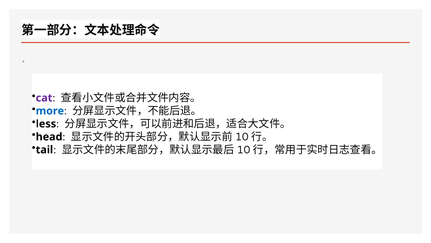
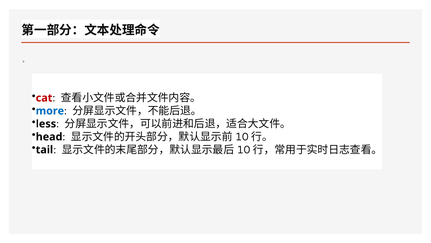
cat colour: purple -> red
